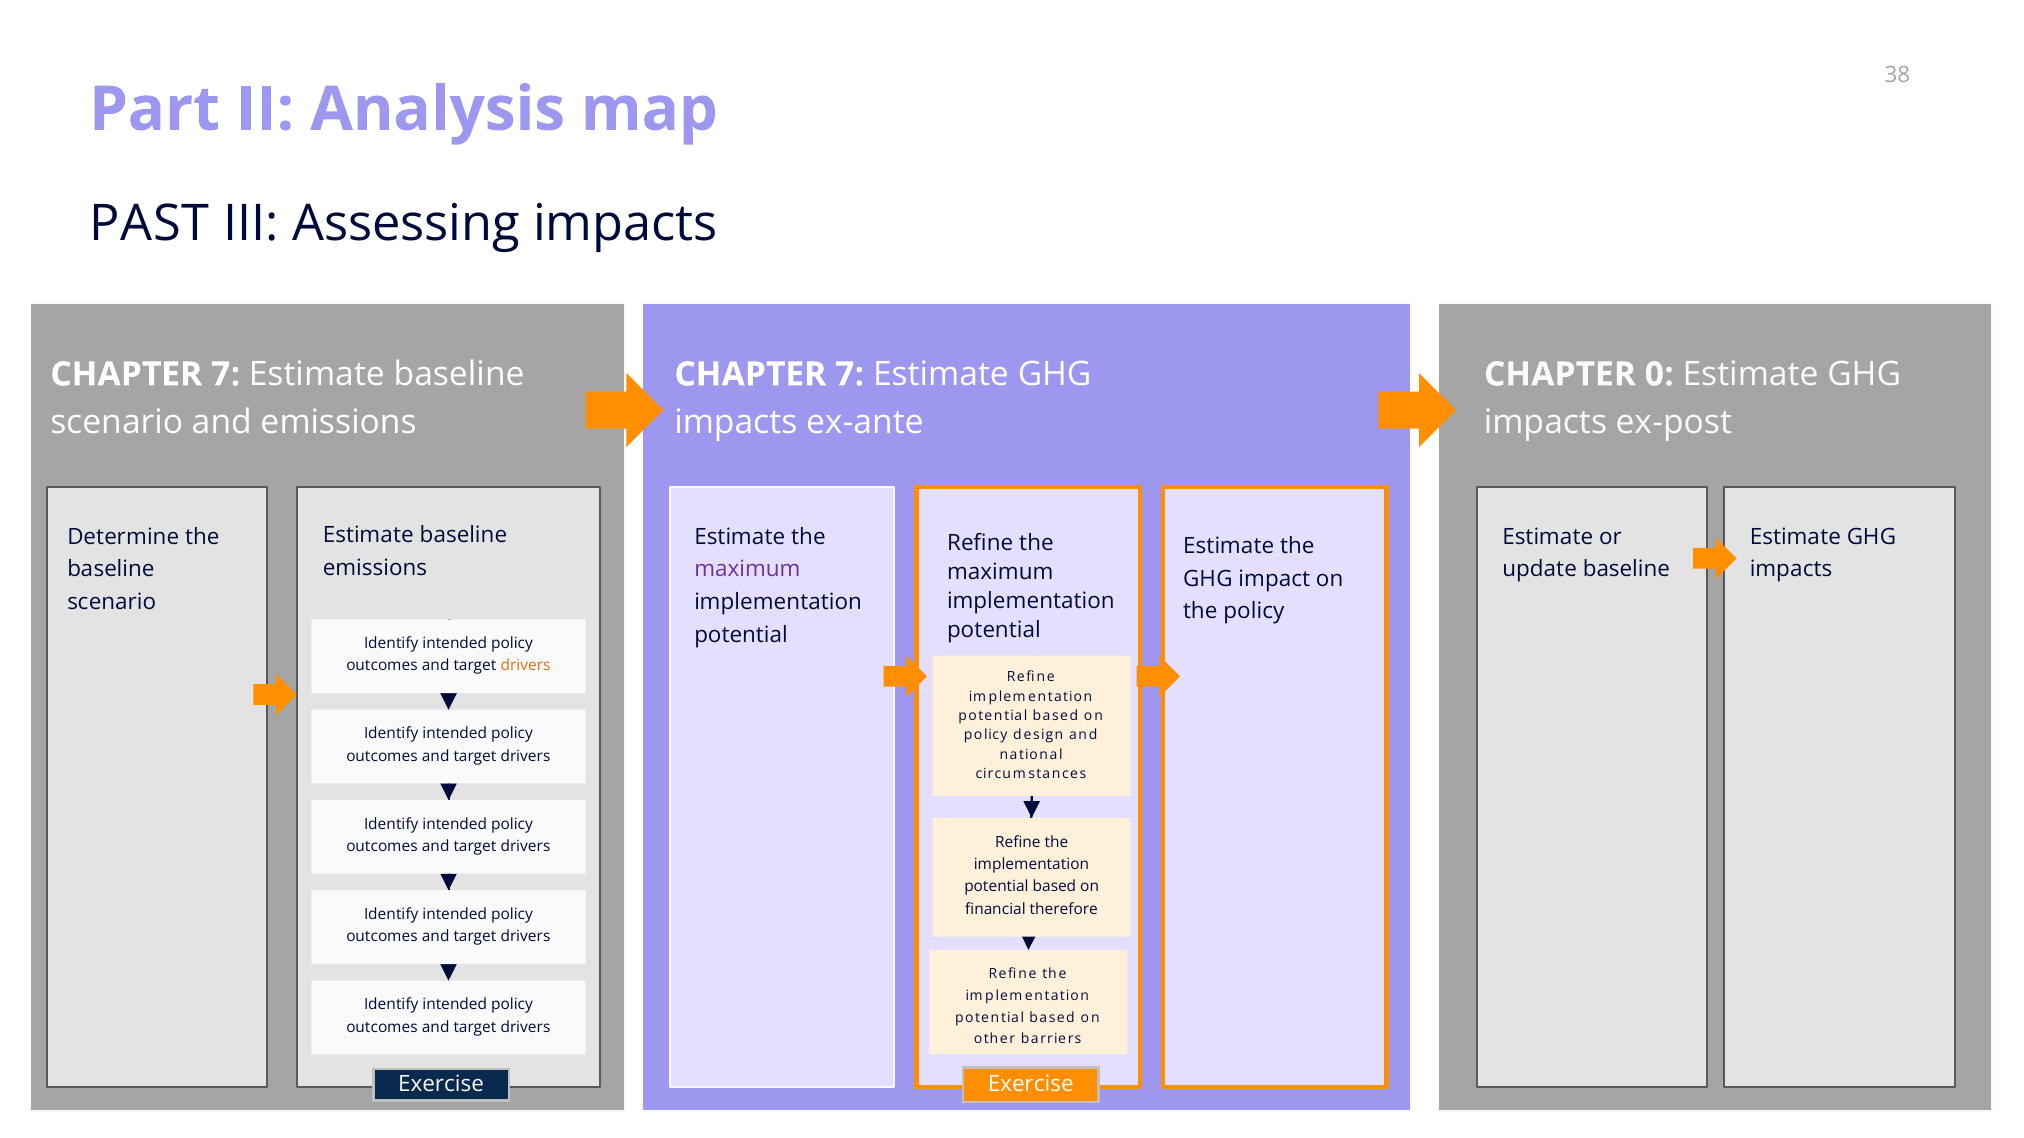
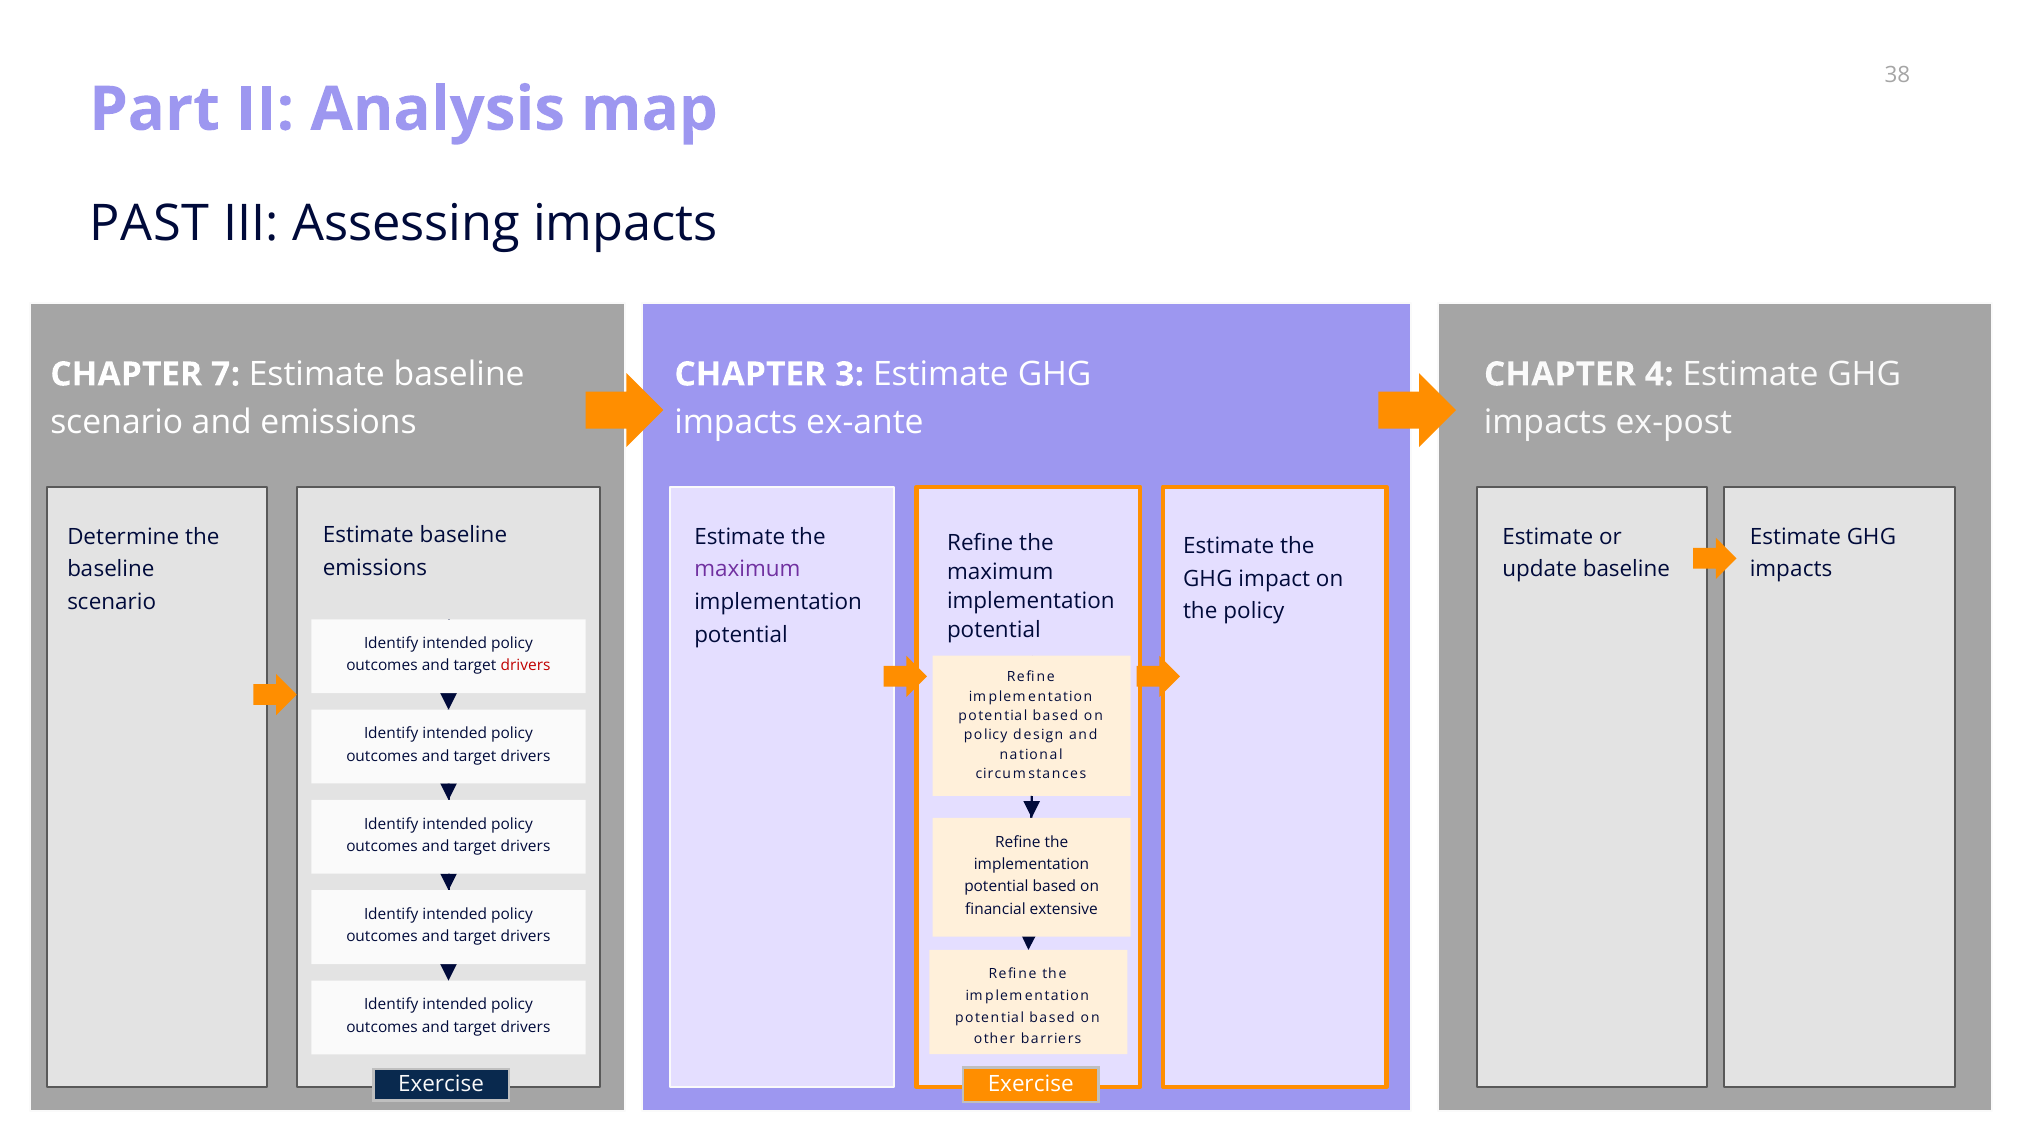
7 at (850, 375): 7 -> 3
0: 0 -> 4
drivers at (526, 666) colour: orange -> red
therefore: therefore -> extensive
